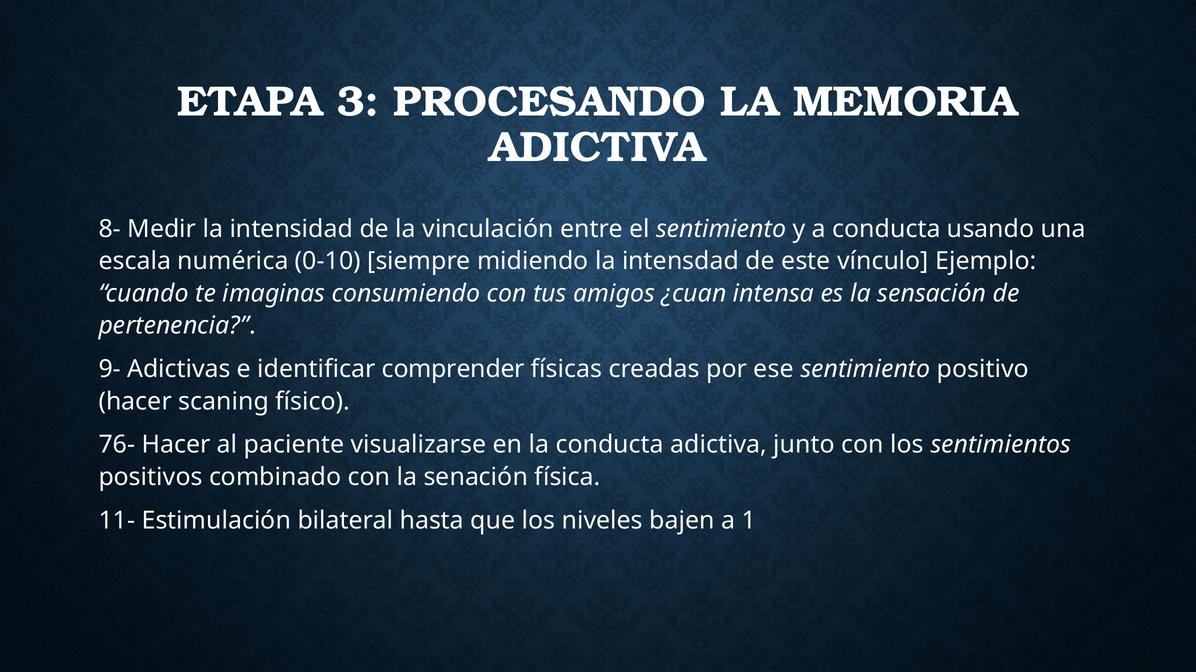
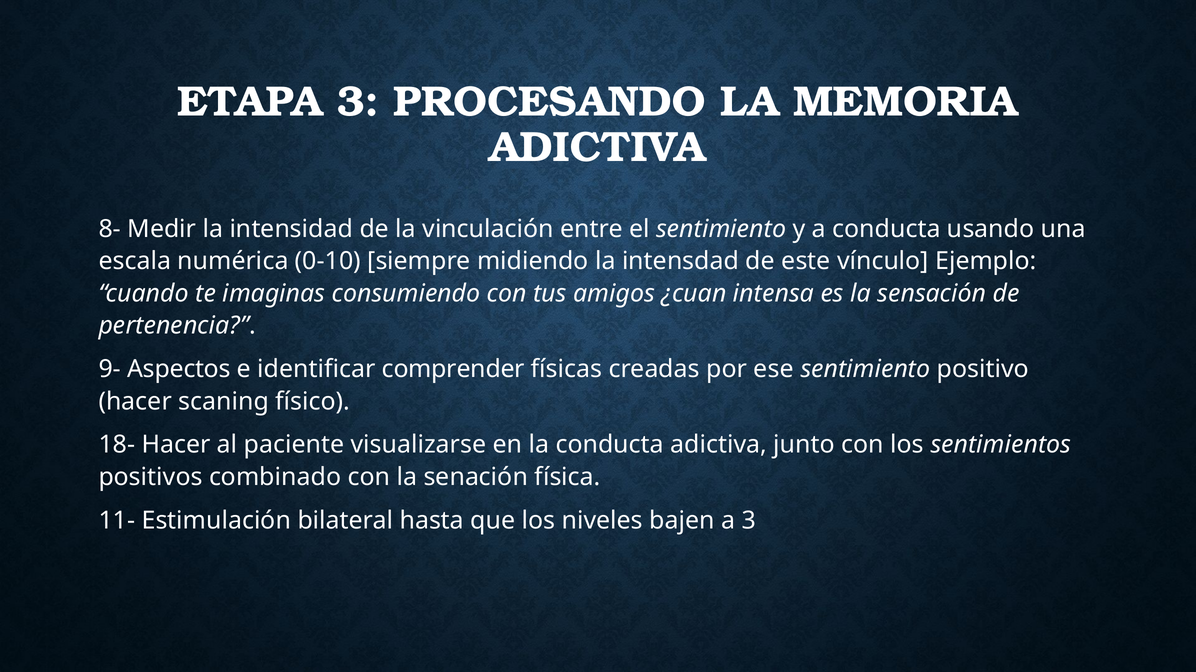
Adictivas: Adictivas -> Aspectos
76-: 76- -> 18-
a 1: 1 -> 3
